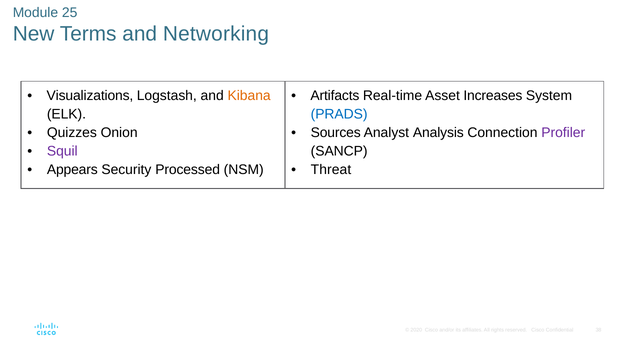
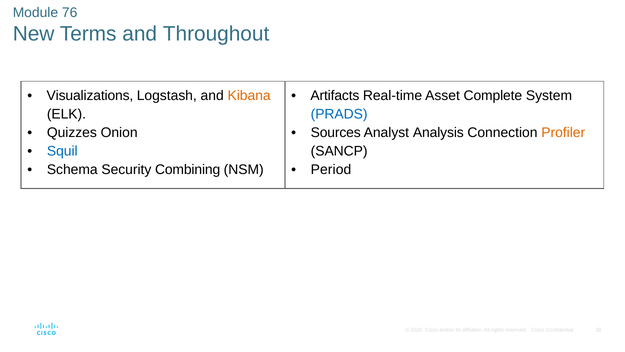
25: 25 -> 76
Networking: Networking -> Throughout
Increases: Increases -> Complete
Profiler colour: purple -> orange
Squil colour: purple -> blue
Appears: Appears -> Schema
Processed: Processed -> Combining
Threat: Threat -> Period
